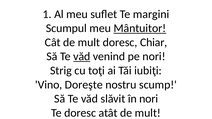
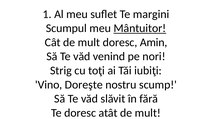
Chiar: Chiar -> Amin
văd at (82, 57) underline: present -> none
în nori: nori -> fără
